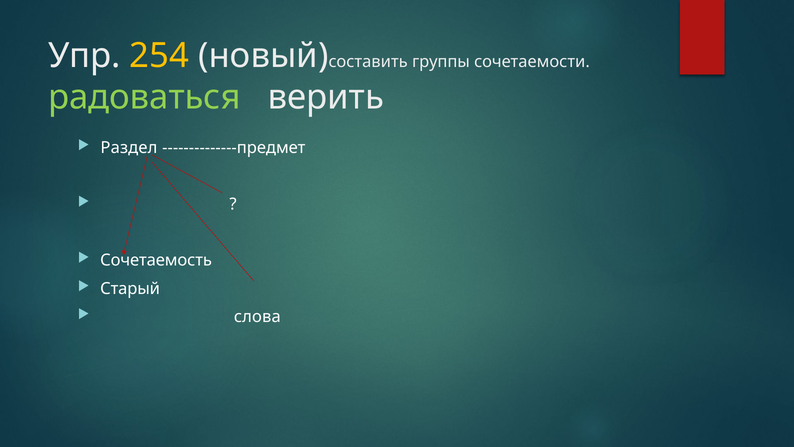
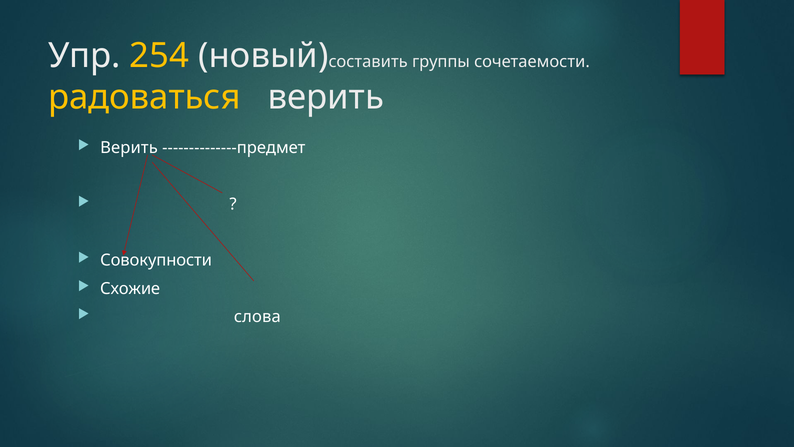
радоваться colour: light green -> yellow
Раздел at (129, 148): Раздел -> Верить
Сочетаемость: Сочетаемость -> Совокупности
Старый: Старый -> Схожие
